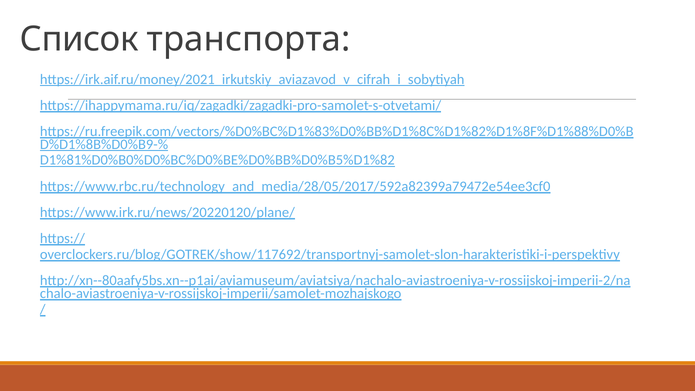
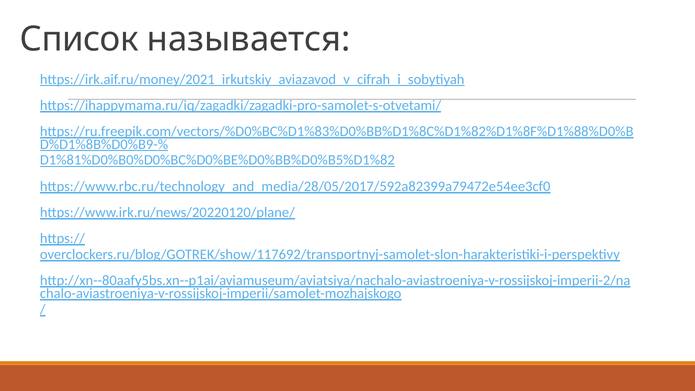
транспорта: транспорта -> называется
